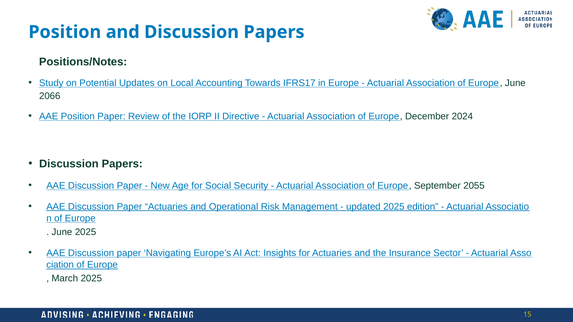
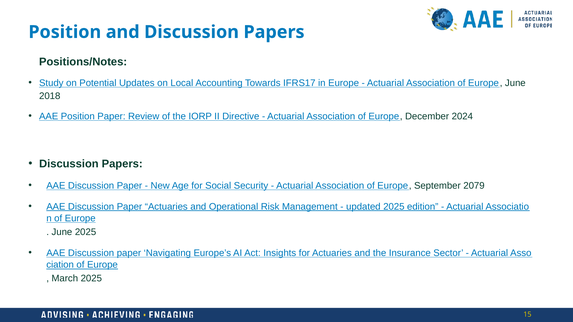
2066: 2066 -> 2018
2055: 2055 -> 2079
